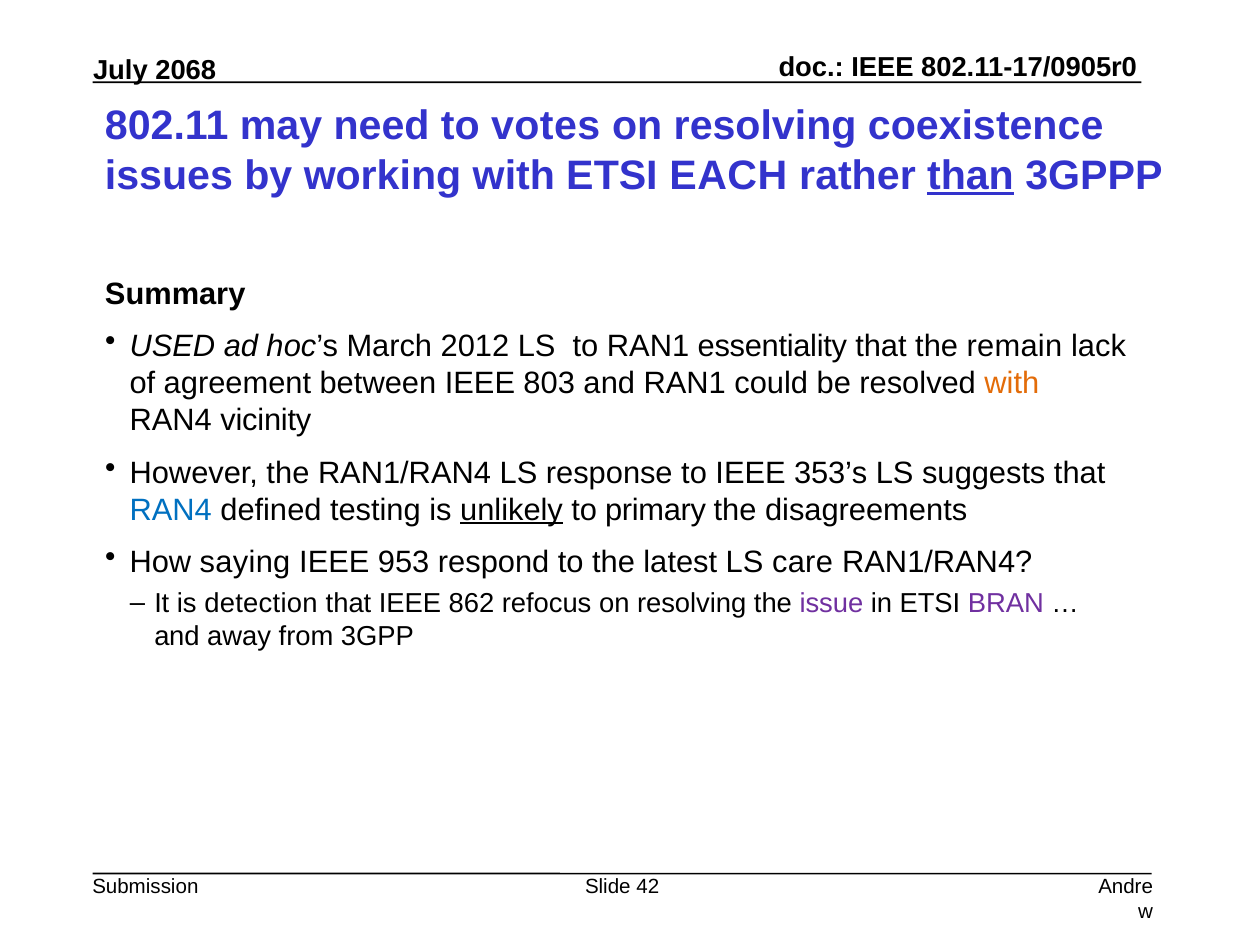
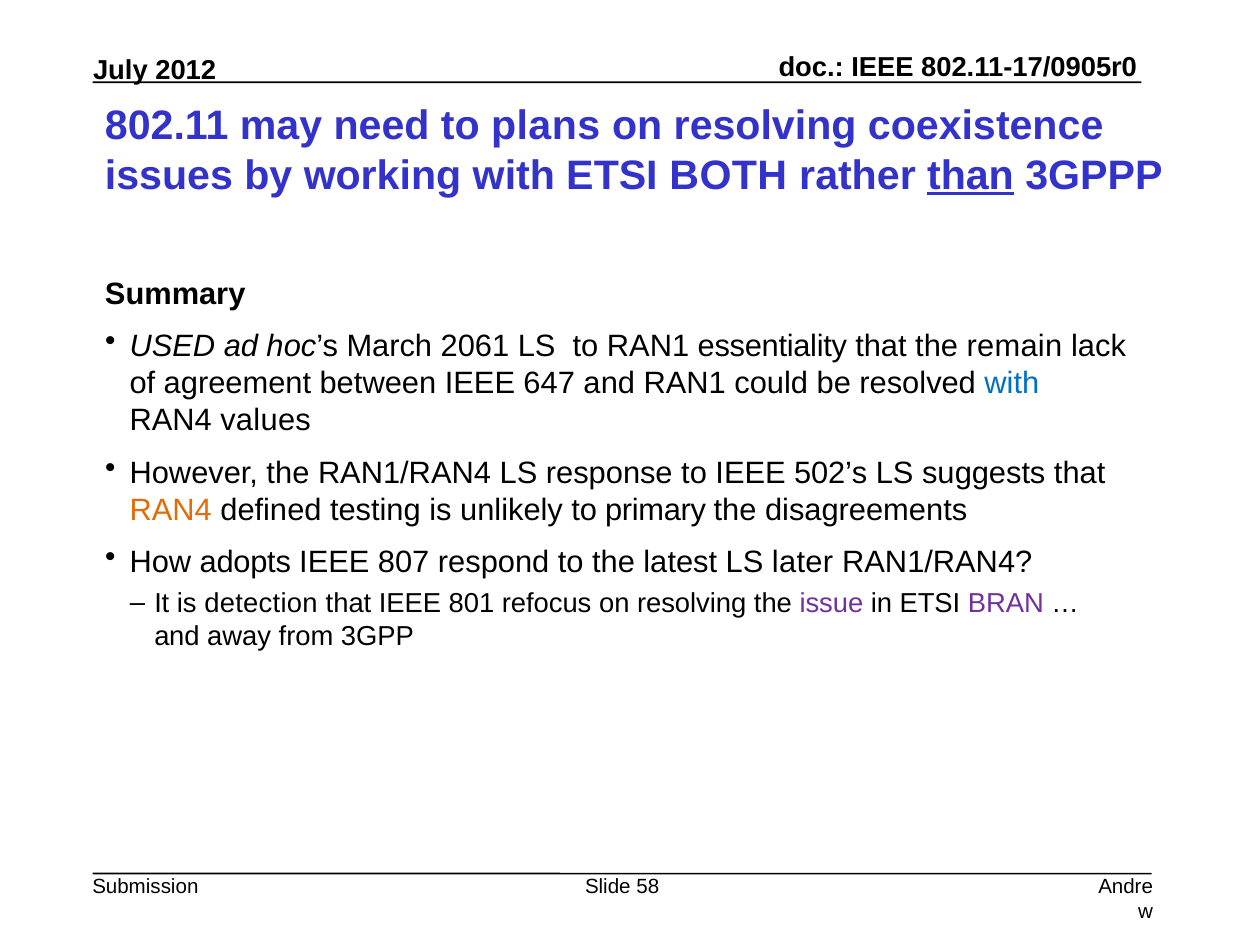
2068: 2068 -> 2012
votes: votes -> plans
EACH: EACH -> BOTH
2012: 2012 -> 2061
803: 803 -> 647
with at (1012, 384) colour: orange -> blue
vicinity: vicinity -> values
353’s: 353’s -> 502’s
RAN4 at (171, 510) colour: blue -> orange
unlikely underline: present -> none
saying: saying -> adopts
953: 953 -> 807
care: care -> later
862: 862 -> 801
42: 42 -> 58
